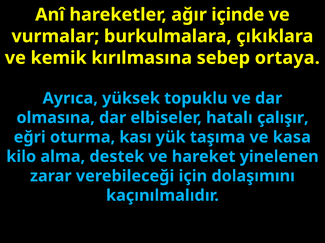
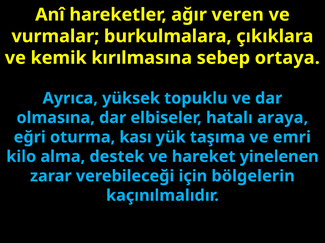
içinde: içinde -> veren
çalışır: çalışır -> araya
kasa: kasa -> emri
dolaşımını: dolaşımını -> bölgelerin
